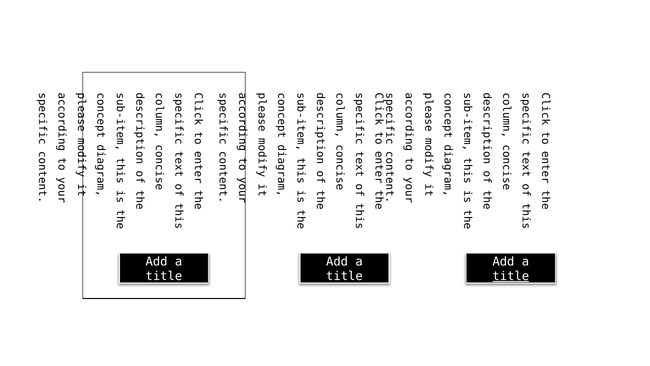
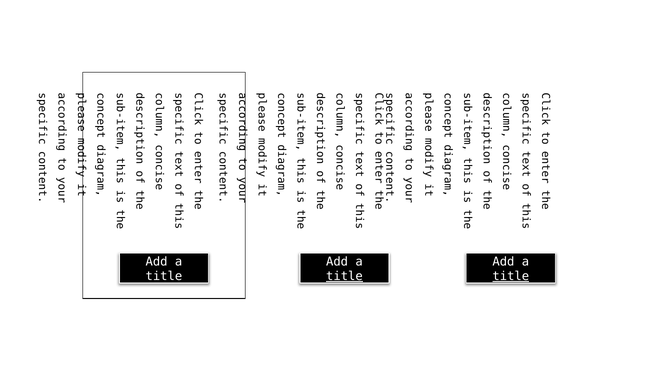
title at (344, 276) underline: none -> present
